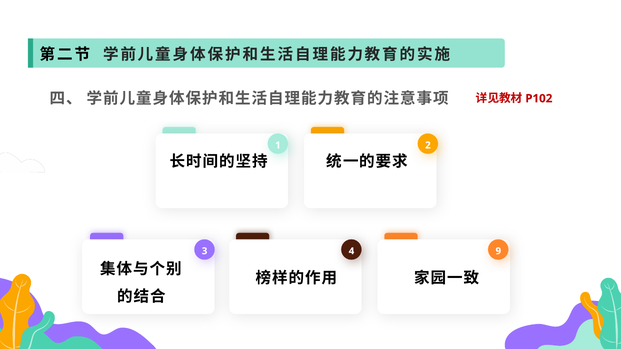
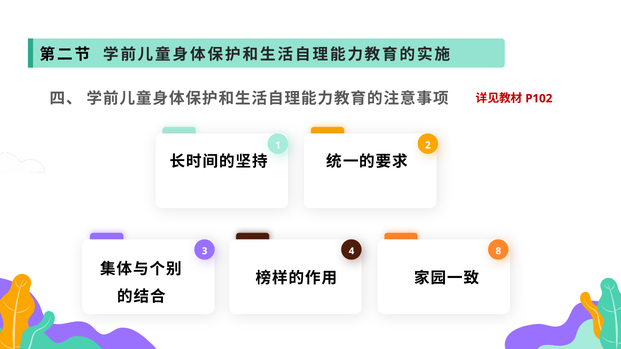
9: 9 -> 8
